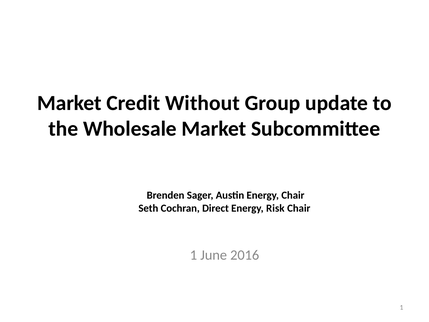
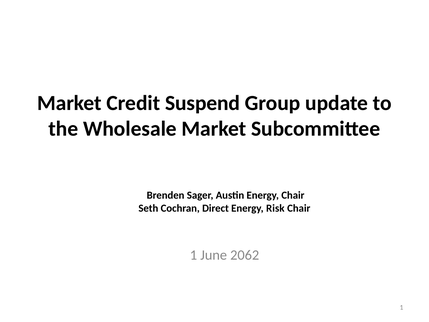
Without: Without -> Suspend
2016: 2016 -> 2062
